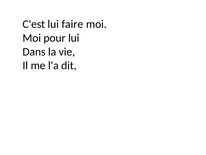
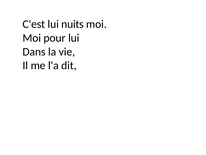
faire: faire -> nuits
